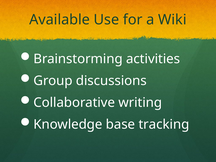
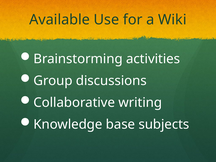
tracking: tracking -> subjects
